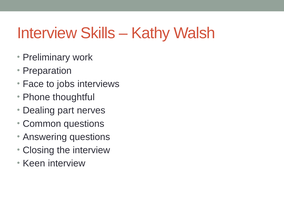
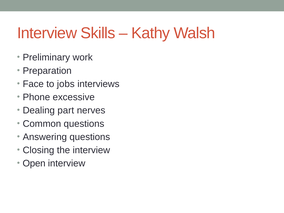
thoughtful: thoughtful -> excessive
Keen: Keen -> Open
